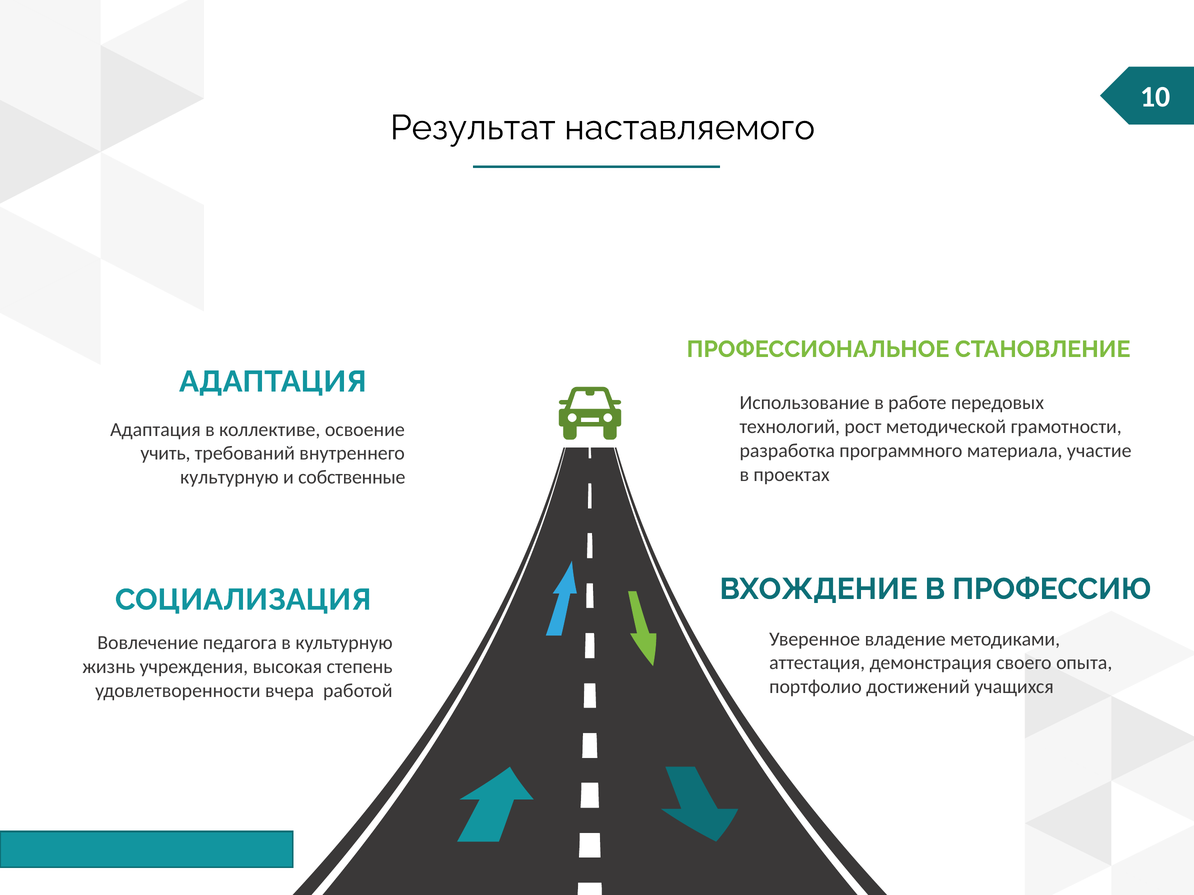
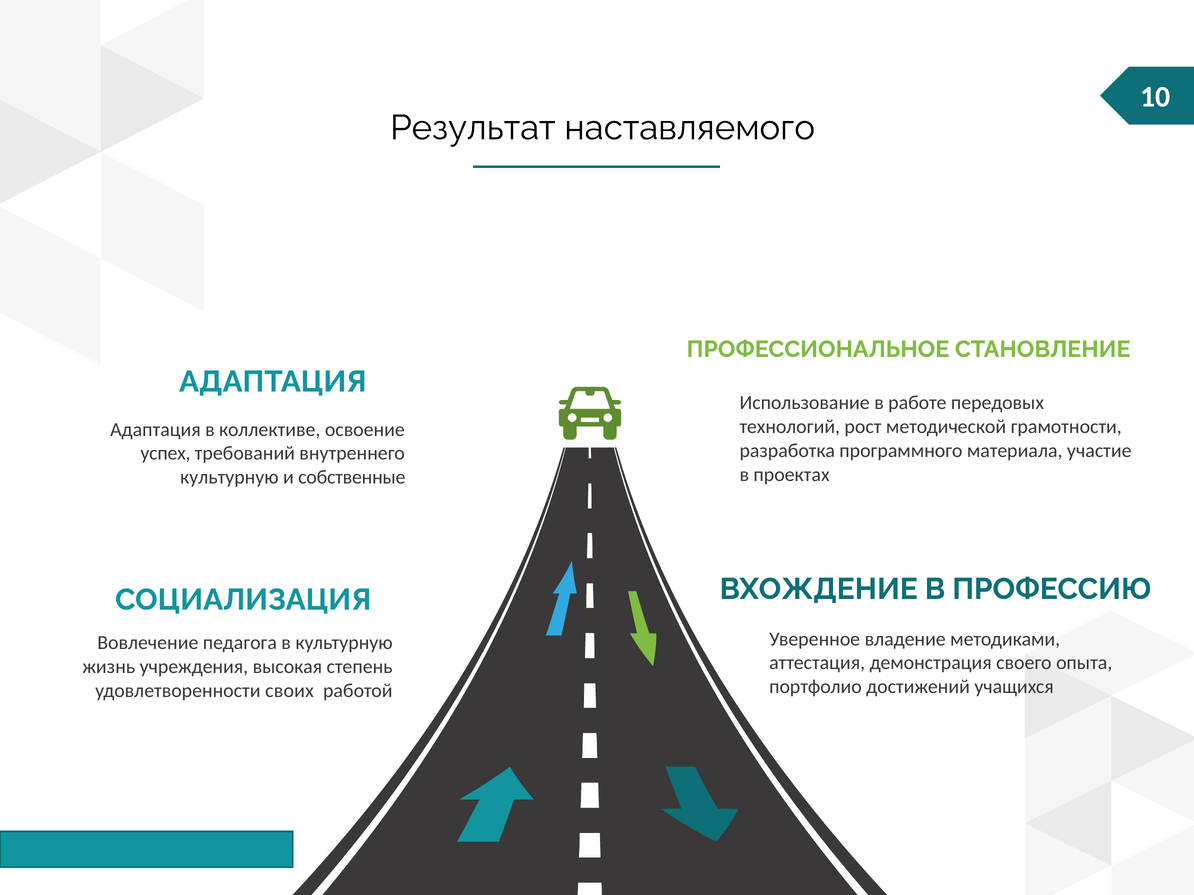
учить: учить -> успех
вчера: вчера -> своих
